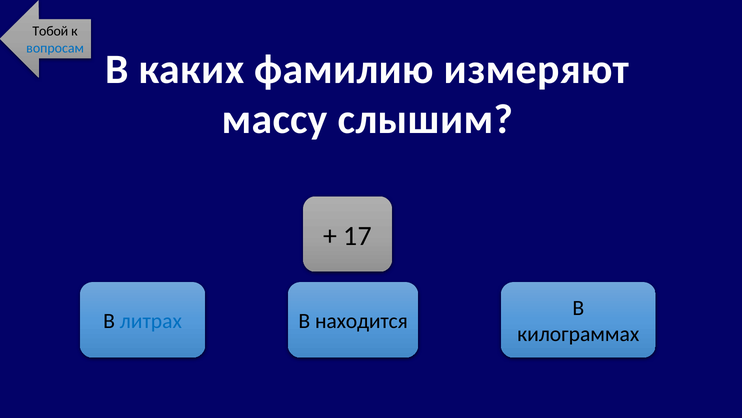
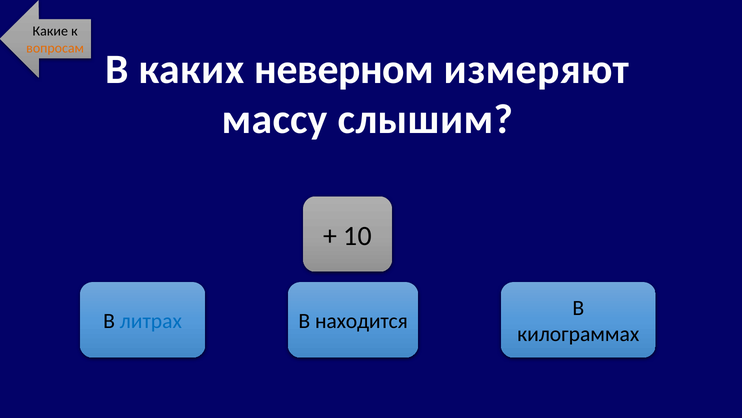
Тобой: Тобой -> Какие
вопросам colour: blue -> orange
фамилию: фамилию -> неверном
17: 17 -> 10
